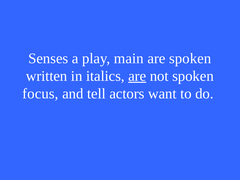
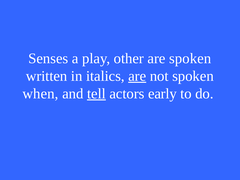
main: main -> other
focus: focus -> when
tell underline: none -> present
want: want -> early
